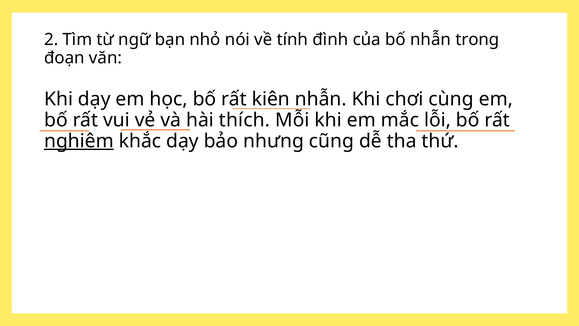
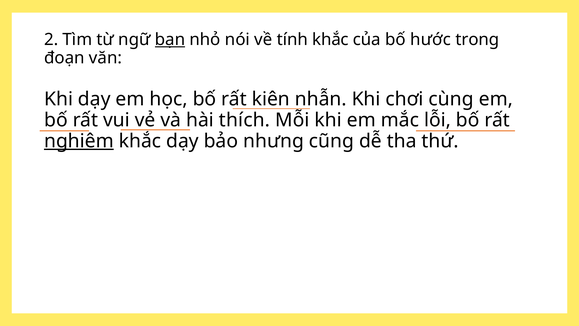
bạn underline: none -> present
tính đình: đình -> khắc
bố nhẫn: nhẫn -> hước
